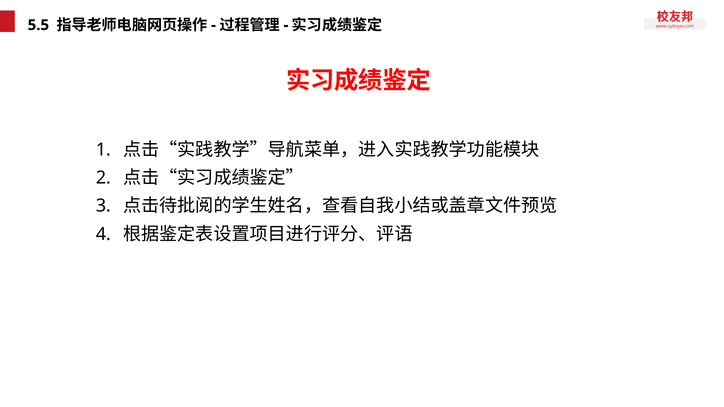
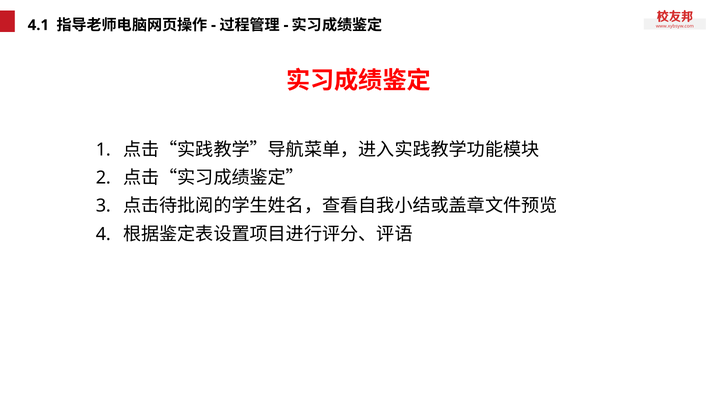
5.5: 5.5 -> 4.1
